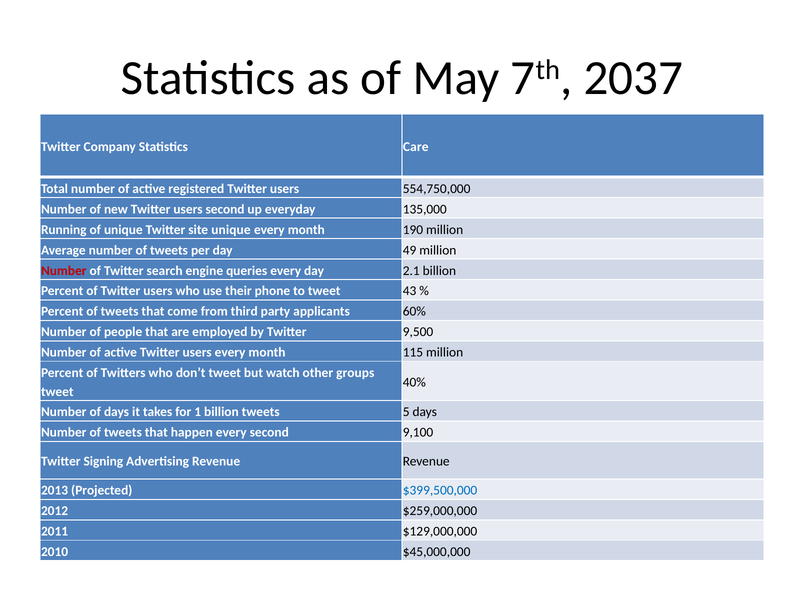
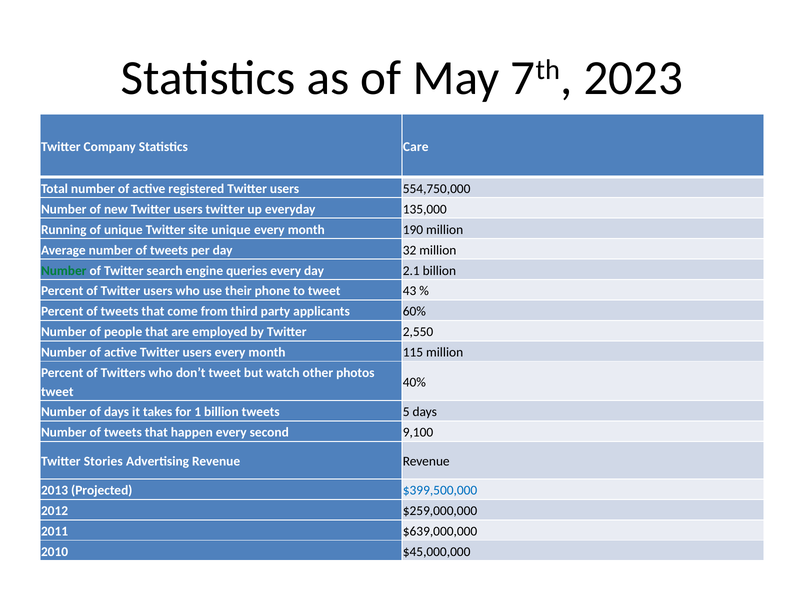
2037: 2037 -> 2023
users second: second -> twitter
49: 49 -> 32
Number at (64, 271) colour: red -> green
9,500: 9,500 -> 2,550
groups: groups -> photos
Signing: Signing -> Stories
$129,000,000: $129,000,000 -> $639,000,000
